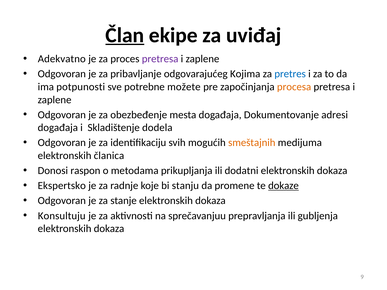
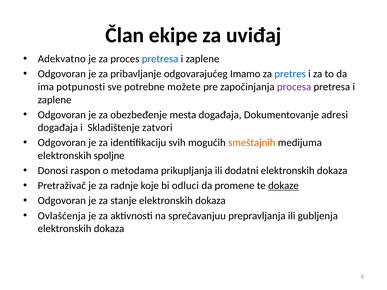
Član underline: present -> none
pretresa at (160, 59) colour: purple -> blue
Kojima: Kojima -> Imamo
procesa colour: orange -> purple
dodela: dodela -> zatvori
članica: članica -> spoljne
Ekspertsko: Ekspertsko -> Pretraživač
stanju: stanju -> odluci
Konsultuju: Konsultuju -> Ovlašćenja
